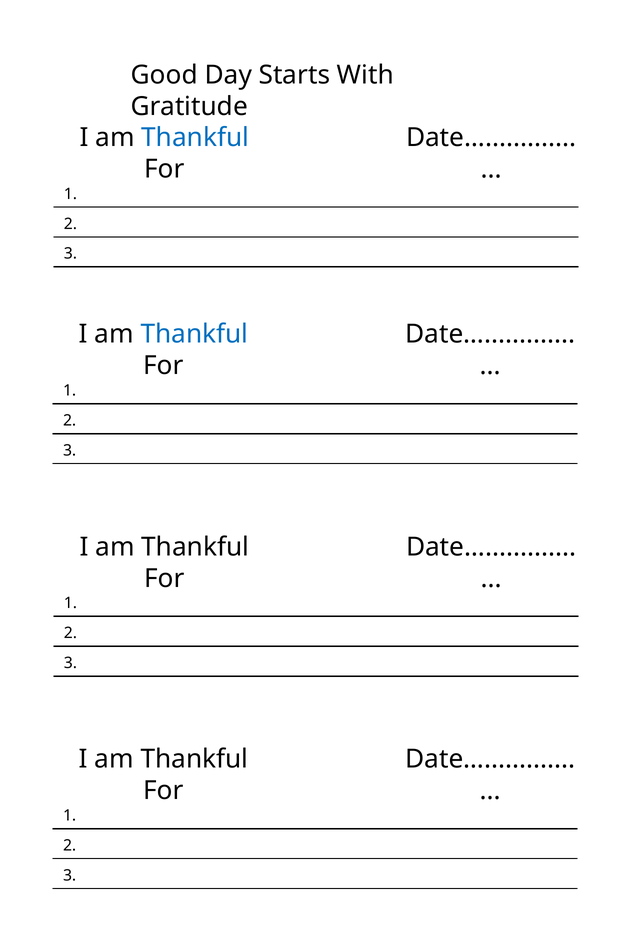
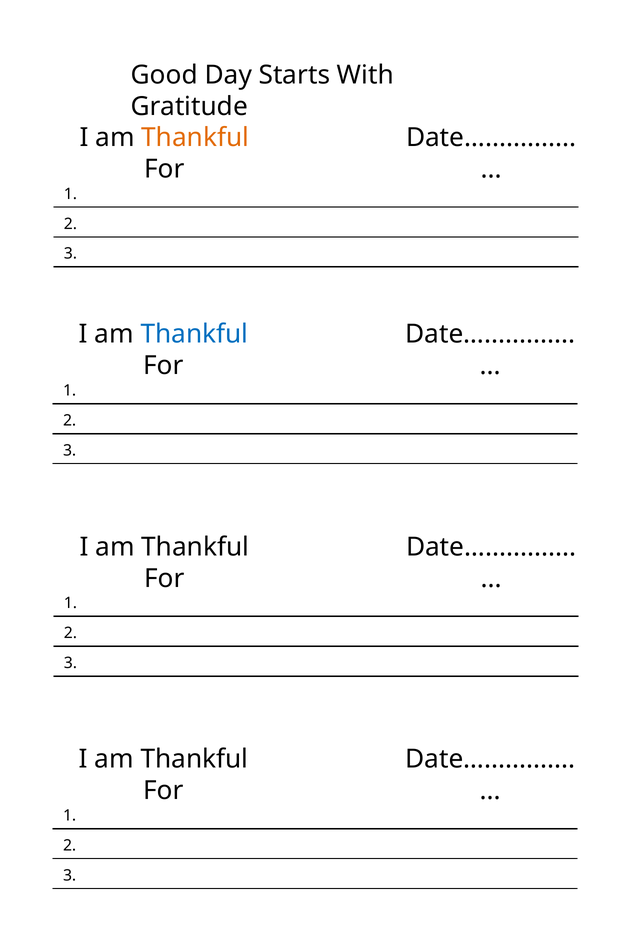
Thankful at (195, 138) colour: blue -> orange
